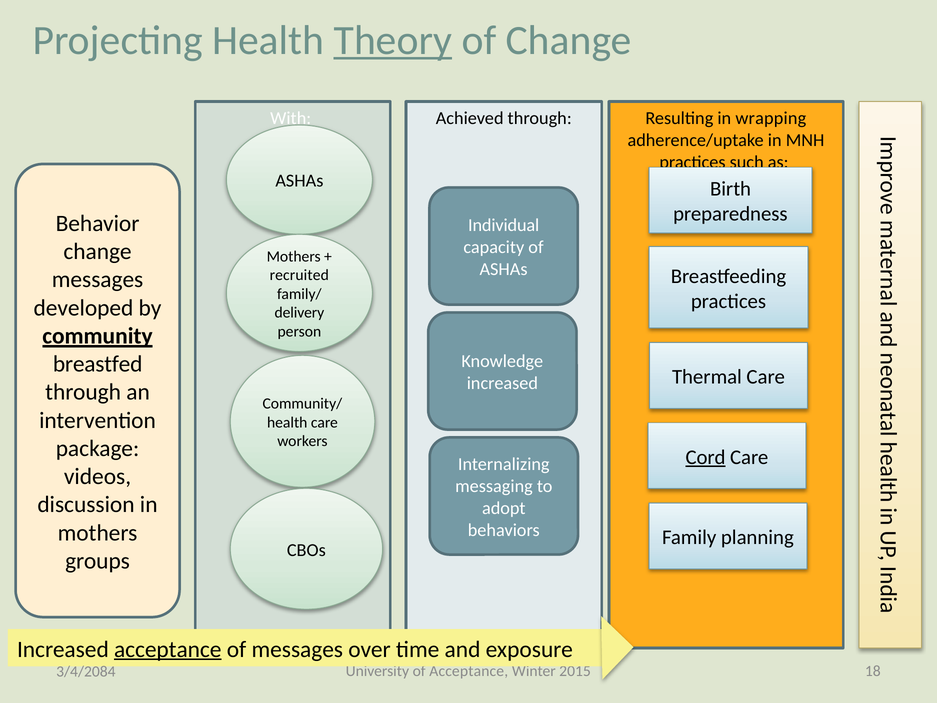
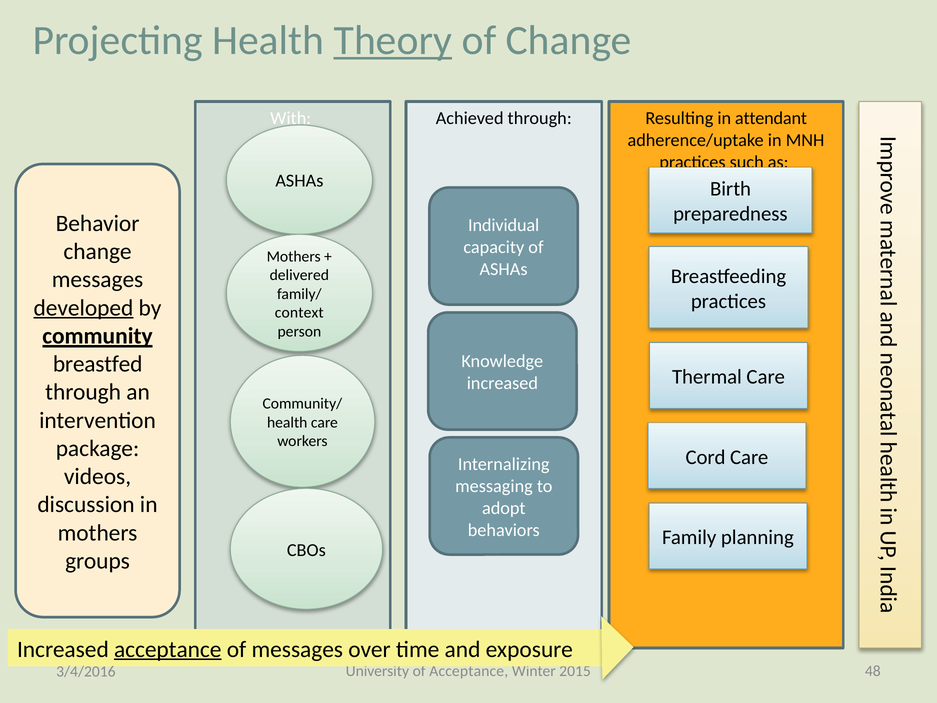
wrapping: wrapping -> attendant
recruited: recruited -> delivered
developed underline: none -> present
delivery: delivery -> context
Cord underline: present -> none
18: 18 -> 48
3/4/2084: 3/4/2084 -> 3/4/2016
